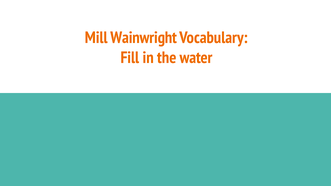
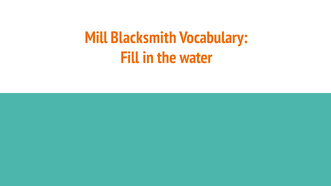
Wainwright: Wainwright -> Blacksmith
